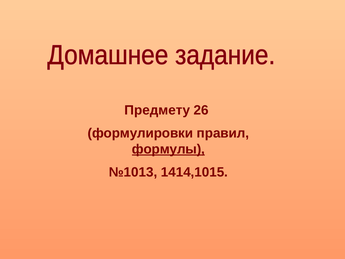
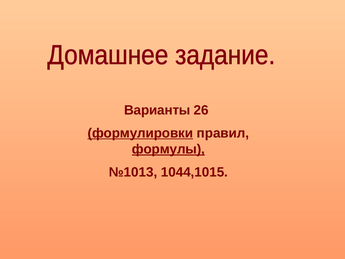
Предмету: Предмету -> Варианты
формулировки underline: none -> present
1414,1015: 1414,1015 -> 1044,1015
